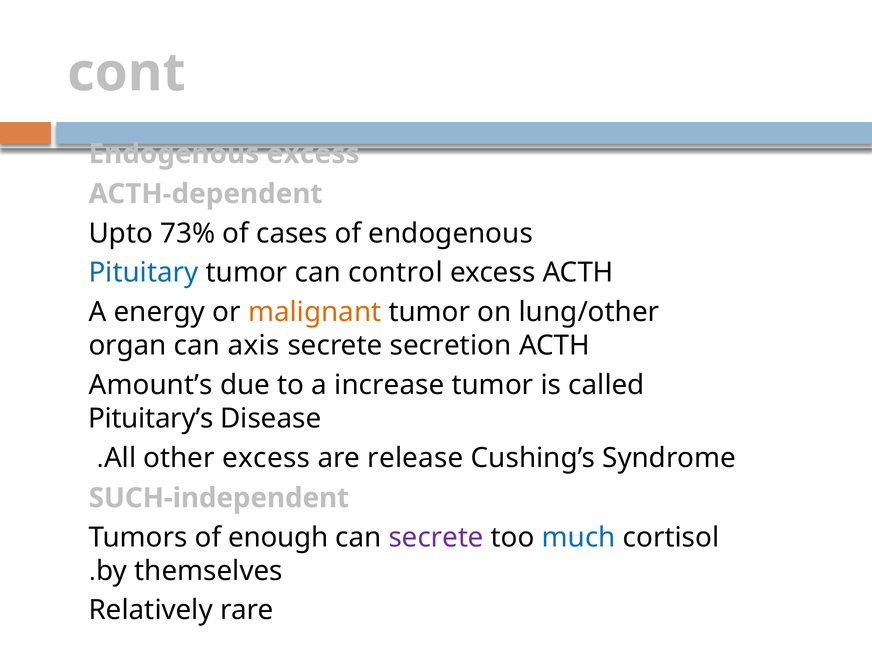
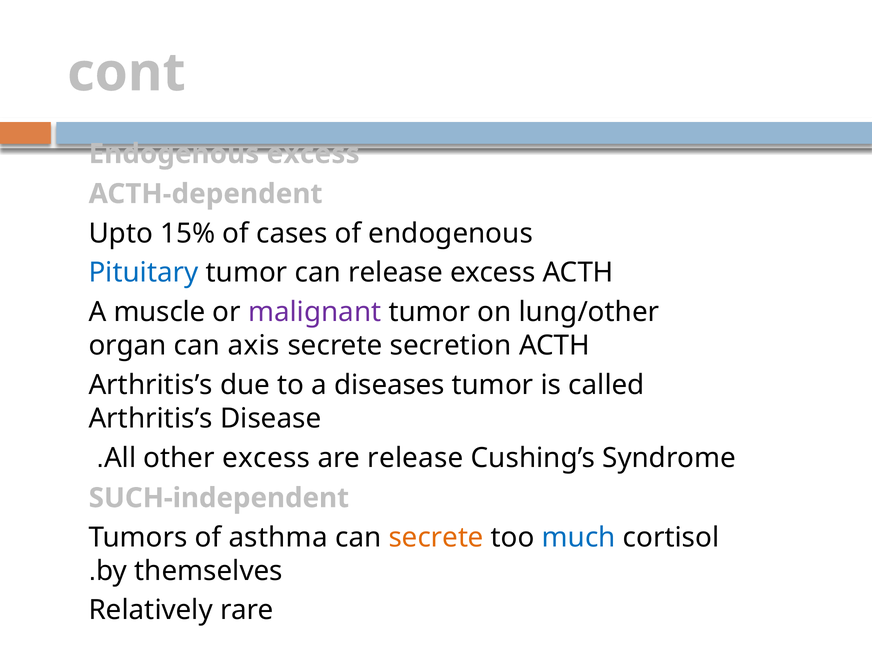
73%: 73% -> 15%
can control: control -> release
energy: energy -> muscle
malignant colour: orange -> purple
Amount’s at (151, 385): Amount’s -> Arthritis’s
increase: increase -> diseases
Pituitary’s at (151, 418): Pituitary’s -> Arthritis’s
enough: enough -> asthma
secrete at (436, 537) colour: purple -> orange
